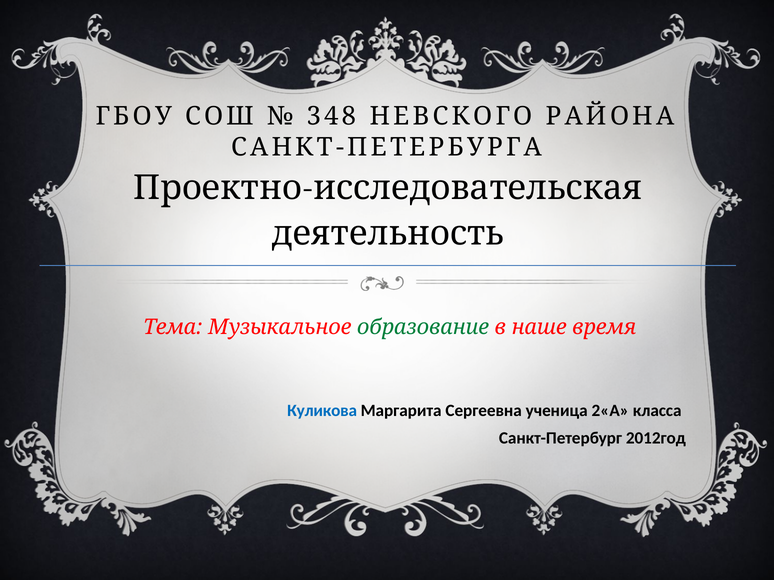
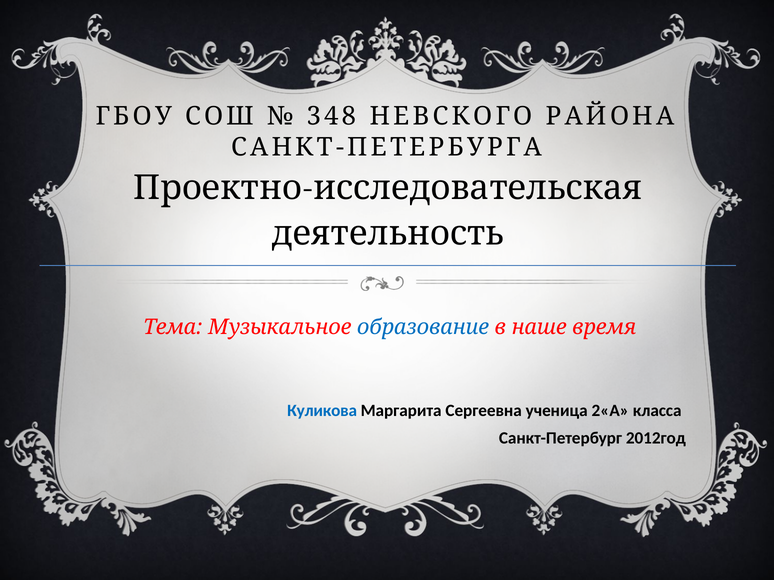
образование colour: green -> blue
